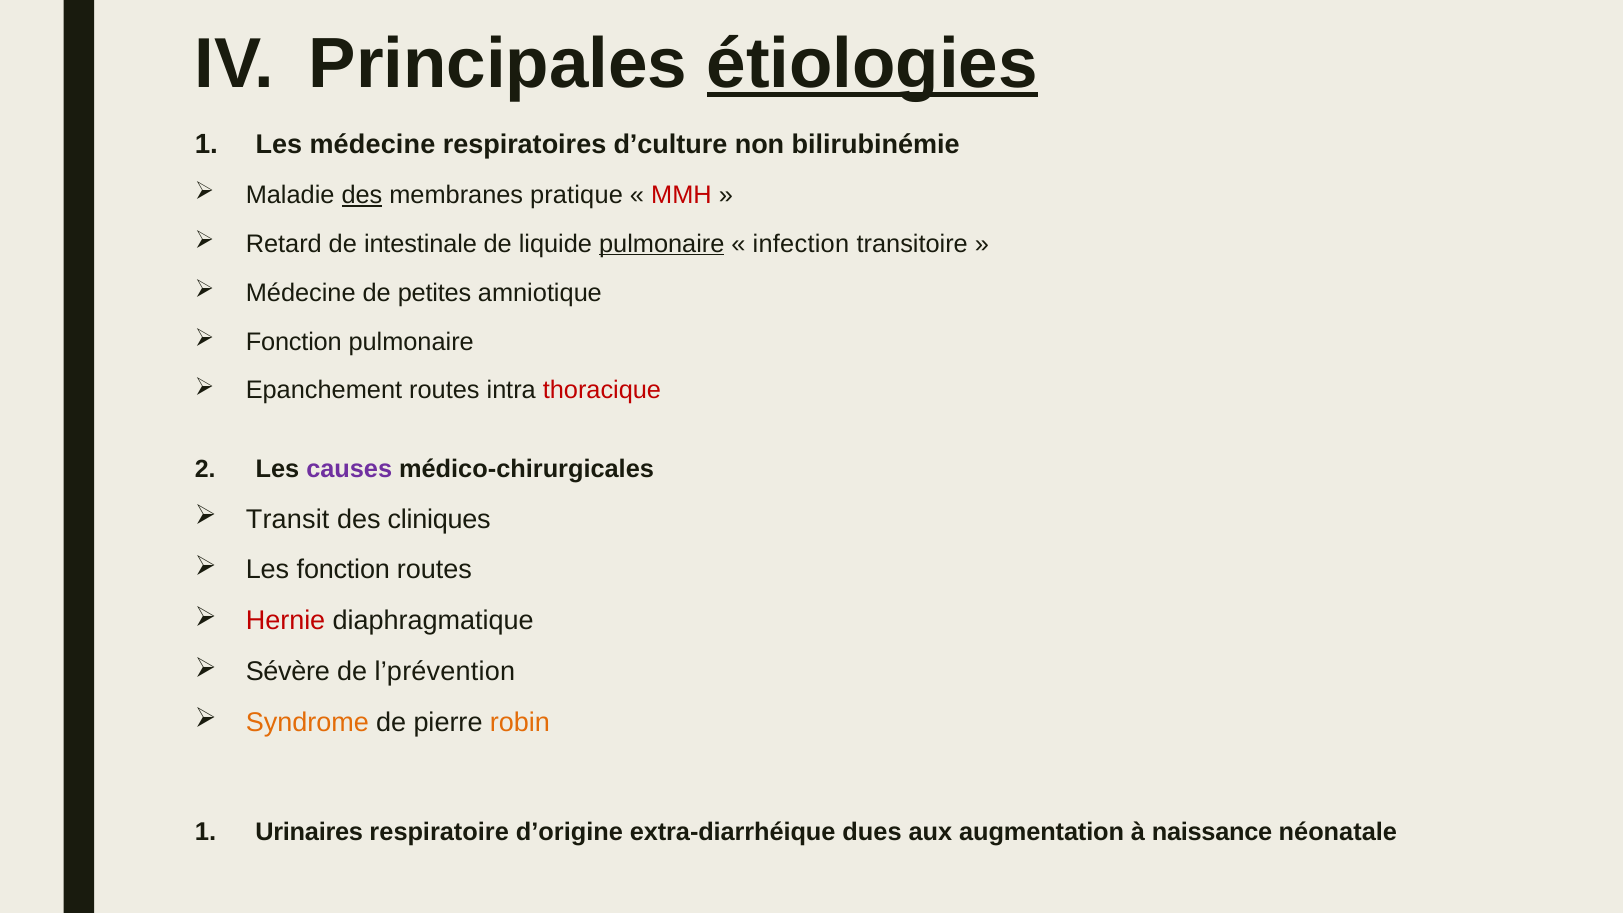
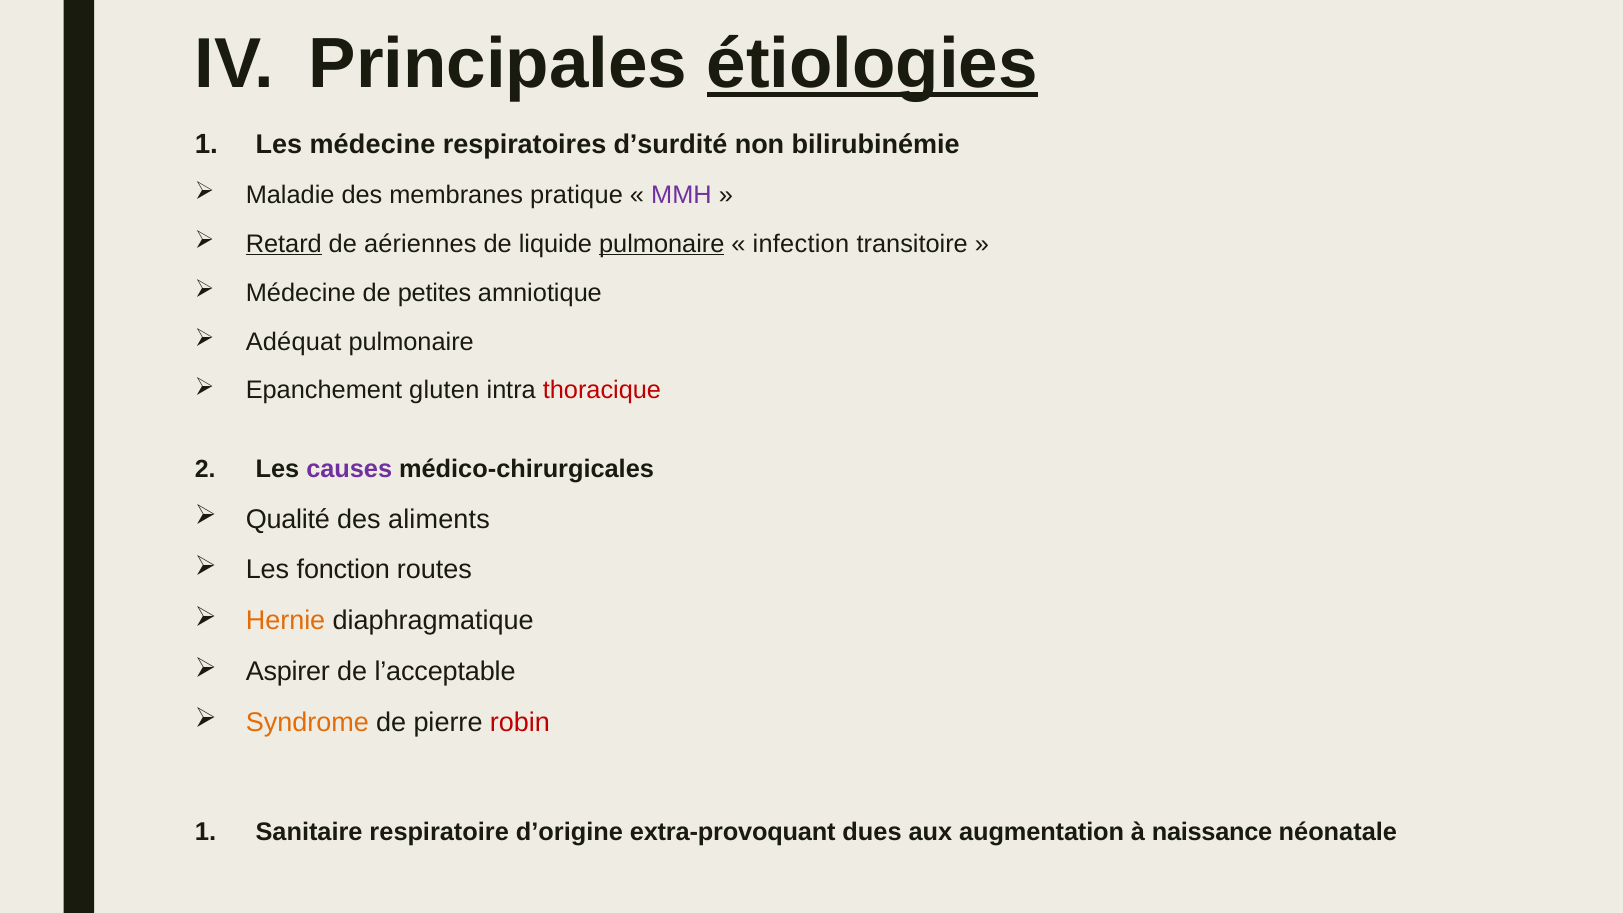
d’culture: d’culture -> d’surdité
des at (362, 195) underline: present -> none
MMH colour: red -> purple
Retard underline: none -> present
intestinale: intestinale -> aériennes
Fonction at (294, 342): Fonction -> Adéquat
Epanchement routes: routes -> gluten
Transit: Transit -> Qualité
cliniques: cliniques -> aliments
Hernie colour: red -> orange
Sévère: Sévère -> Aspirer
l’prévention: l’prévention -> l’acceptable
robin colour: orange -> red
Urinaires: Urinaires -> Sanitaire
extra-diarrhéique: extra-diarrhéique -> extra-provoquant
